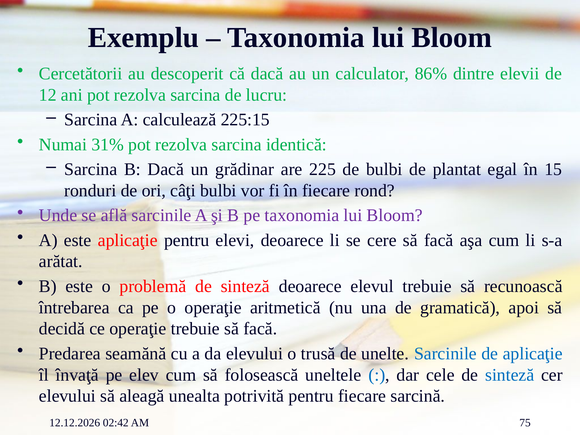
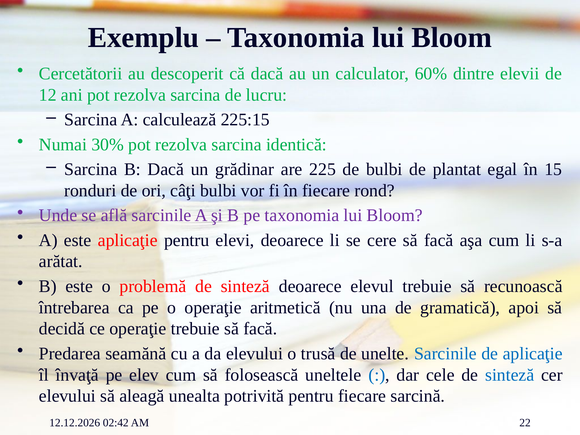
86%: 86% -> 60%
31%: 31% -> 30%
75: 75 -> 22
